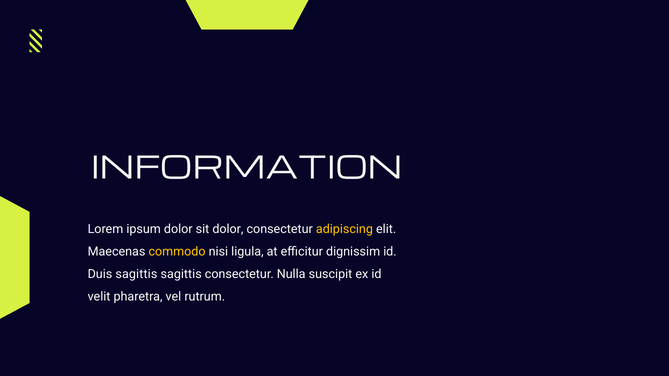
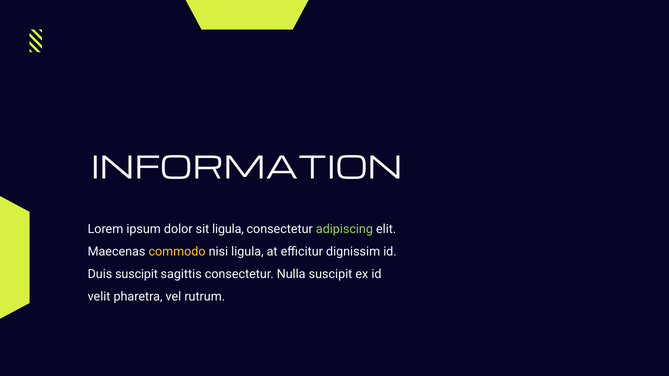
sit dolor: dolor -> ligula
adipiscing colour: yellow -> light green
Duis sagittis: sagittis -> suscipit
